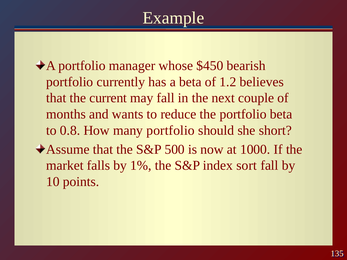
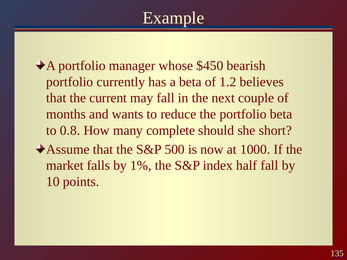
many portfolio: portfolio -> complete
sort: sort -> half
